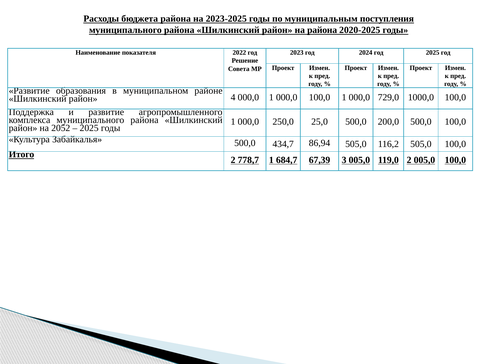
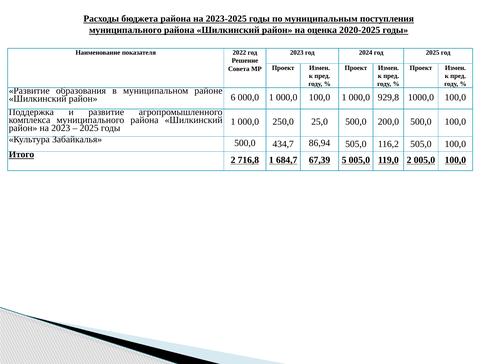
на района: района -> оценка
4: 4 -> 6
729,0: 729,0 -> 929,8
на 2052: 2052 -> 2023
778,7: 778,7 -> 716,8
3: 3 -> 5
